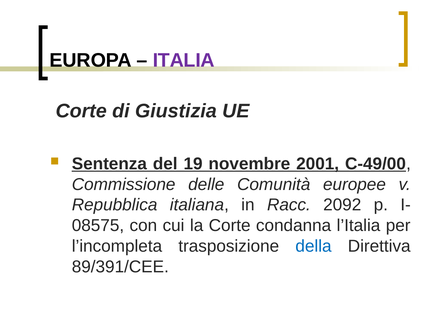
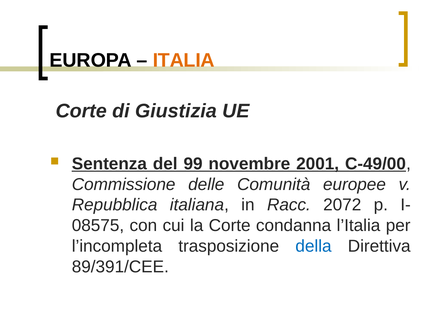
ITALIA colour: purple -> orange
19: 19 -> 99
2092: 2092 -> 2072
